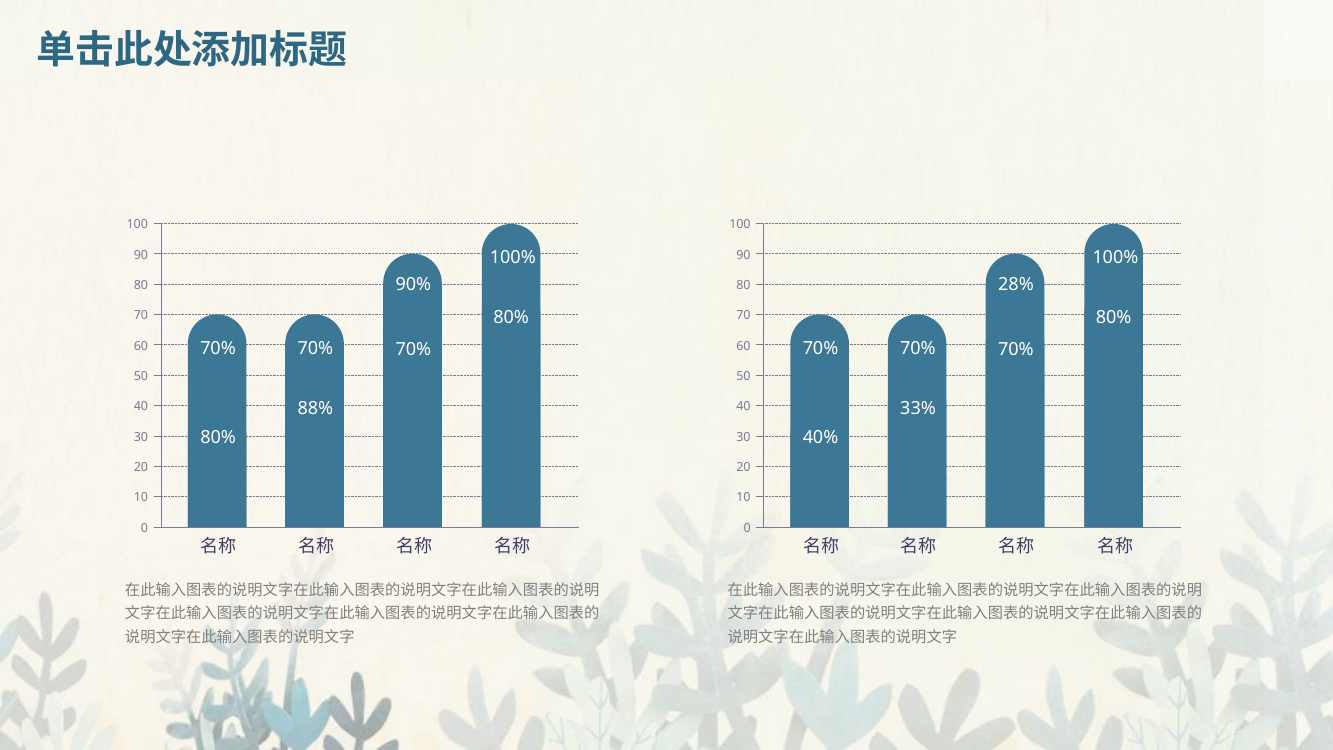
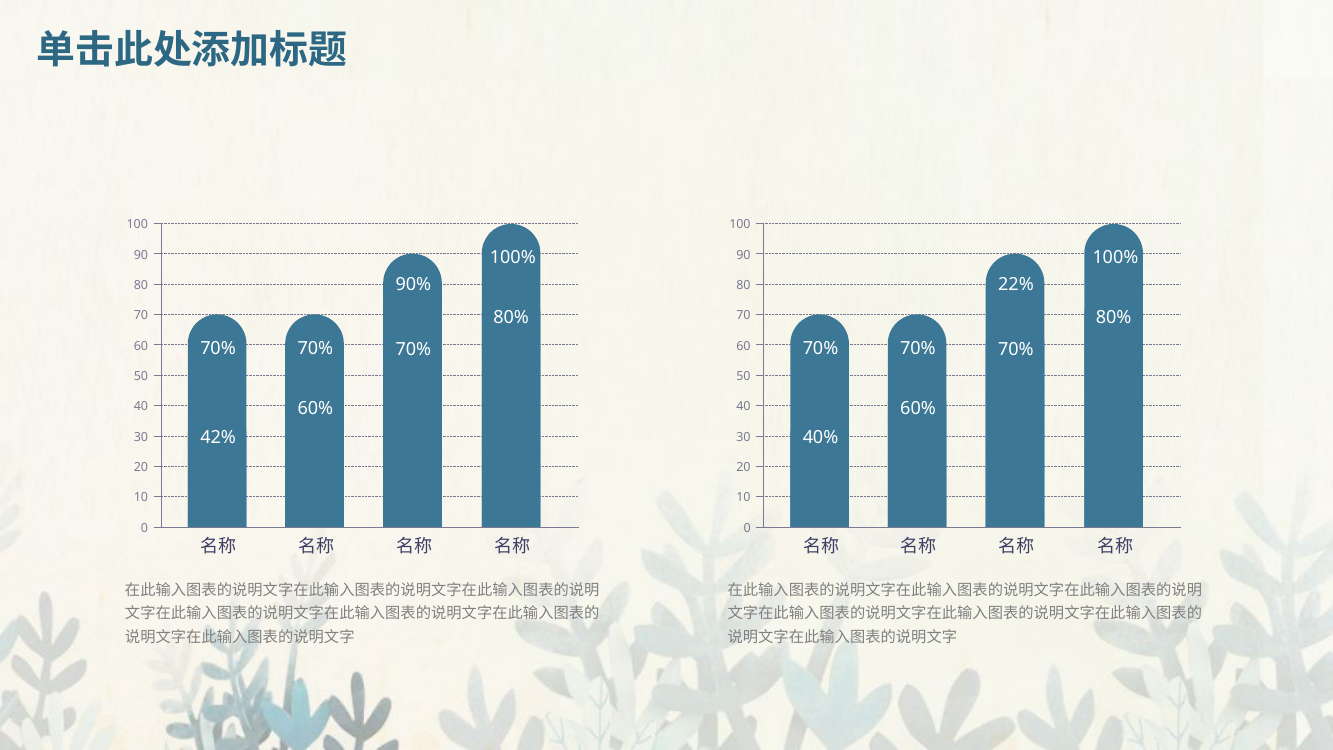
28%: 28% -> 22%
88% at (315, 409): 88% -> 60%
33% at (918, 409): 33% -> 60%
80% at (218, 437): 80% -> 42%
